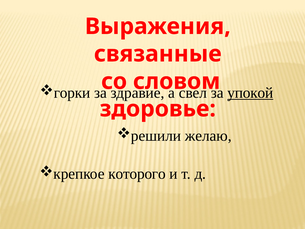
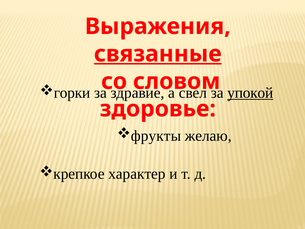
связанные underline: none -> present
решили: решили -> фрукты
которого: которого -> характер
